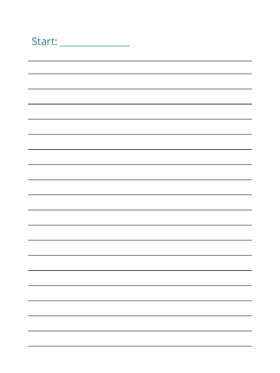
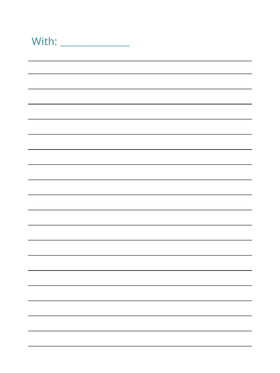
Start: Start -> With
